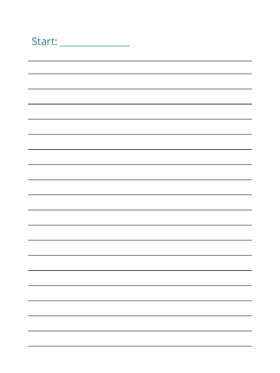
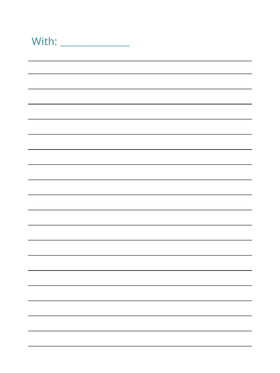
Start: Start -> With
